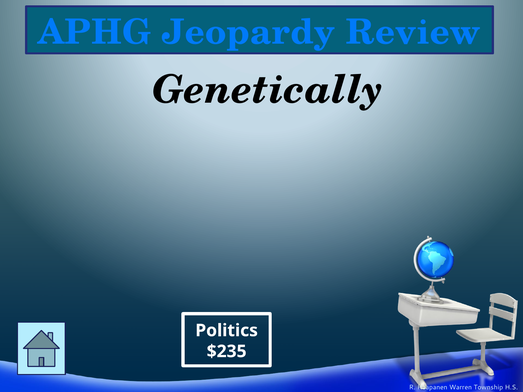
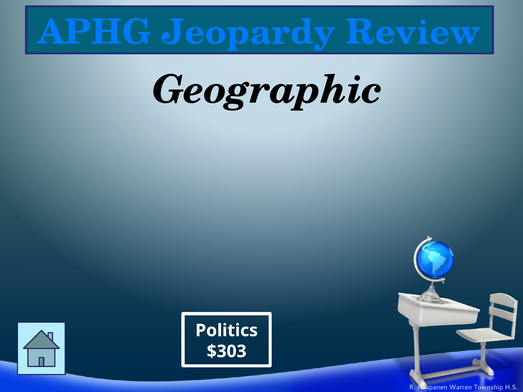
Genetically: Genetically -> Geographic
$235: $235 -> $303
